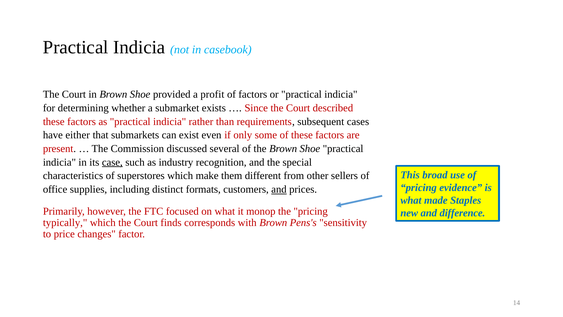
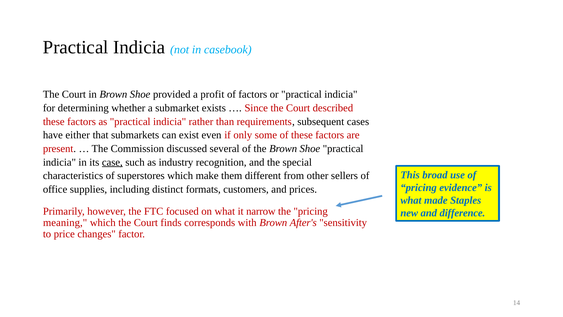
and at (279, 189) underline: present -> none
monop: monop -> narrow
typically: typically -> meaning
Pens's: Pens's -> After's
